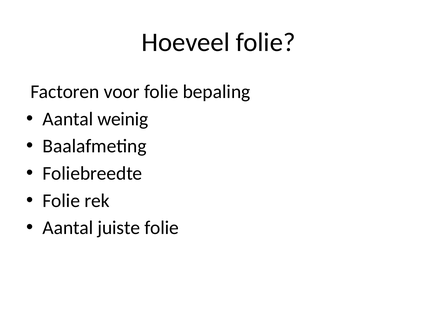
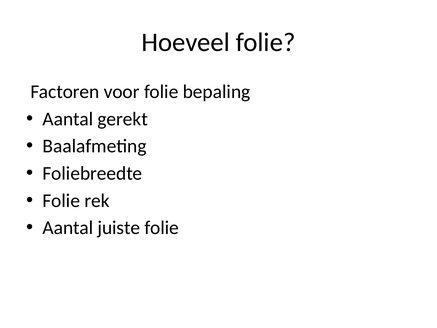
weinig: weinig -> gerekt
